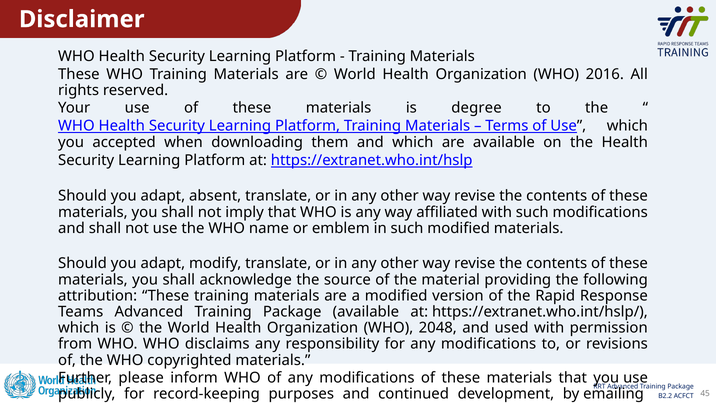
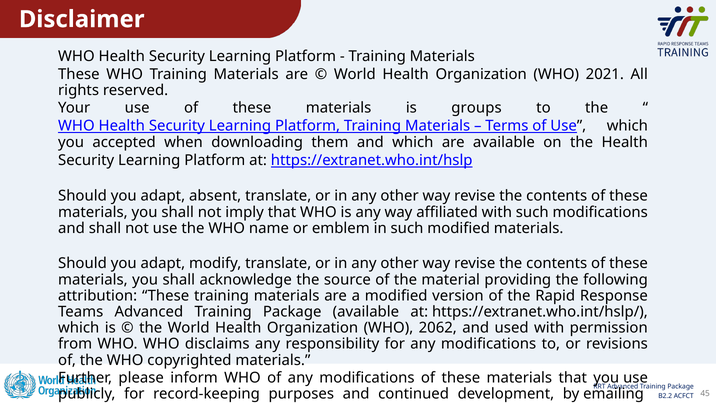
2016: 2016 -> 2021
degree: degree -> groups
2048: 2048 -> 2062
